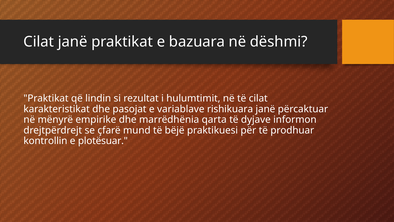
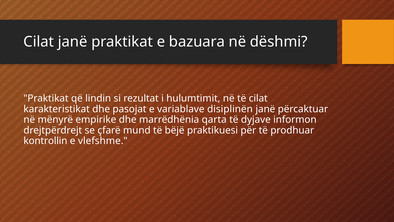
rishikuara: rishikuara -> disiplinën
plotësuar: plotësuar -> vlefshme
